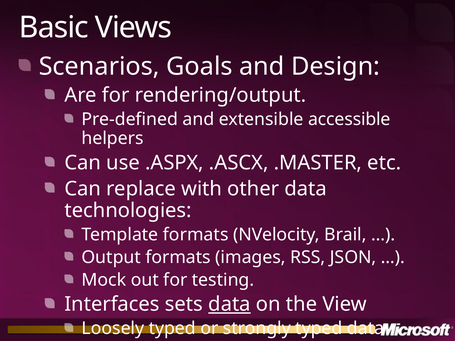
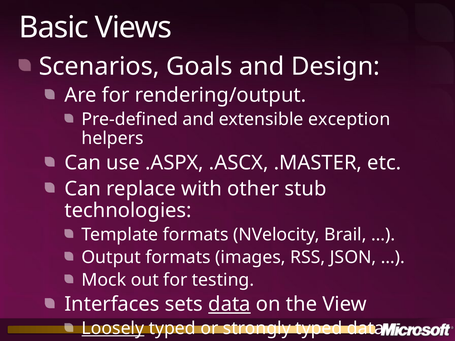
accessible: accessible -> exception
other data: data -> stub
Loosely underline: none -> present
